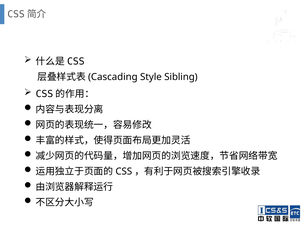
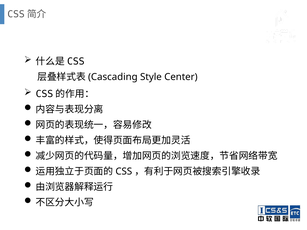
Sibling: Sibling -> Center
